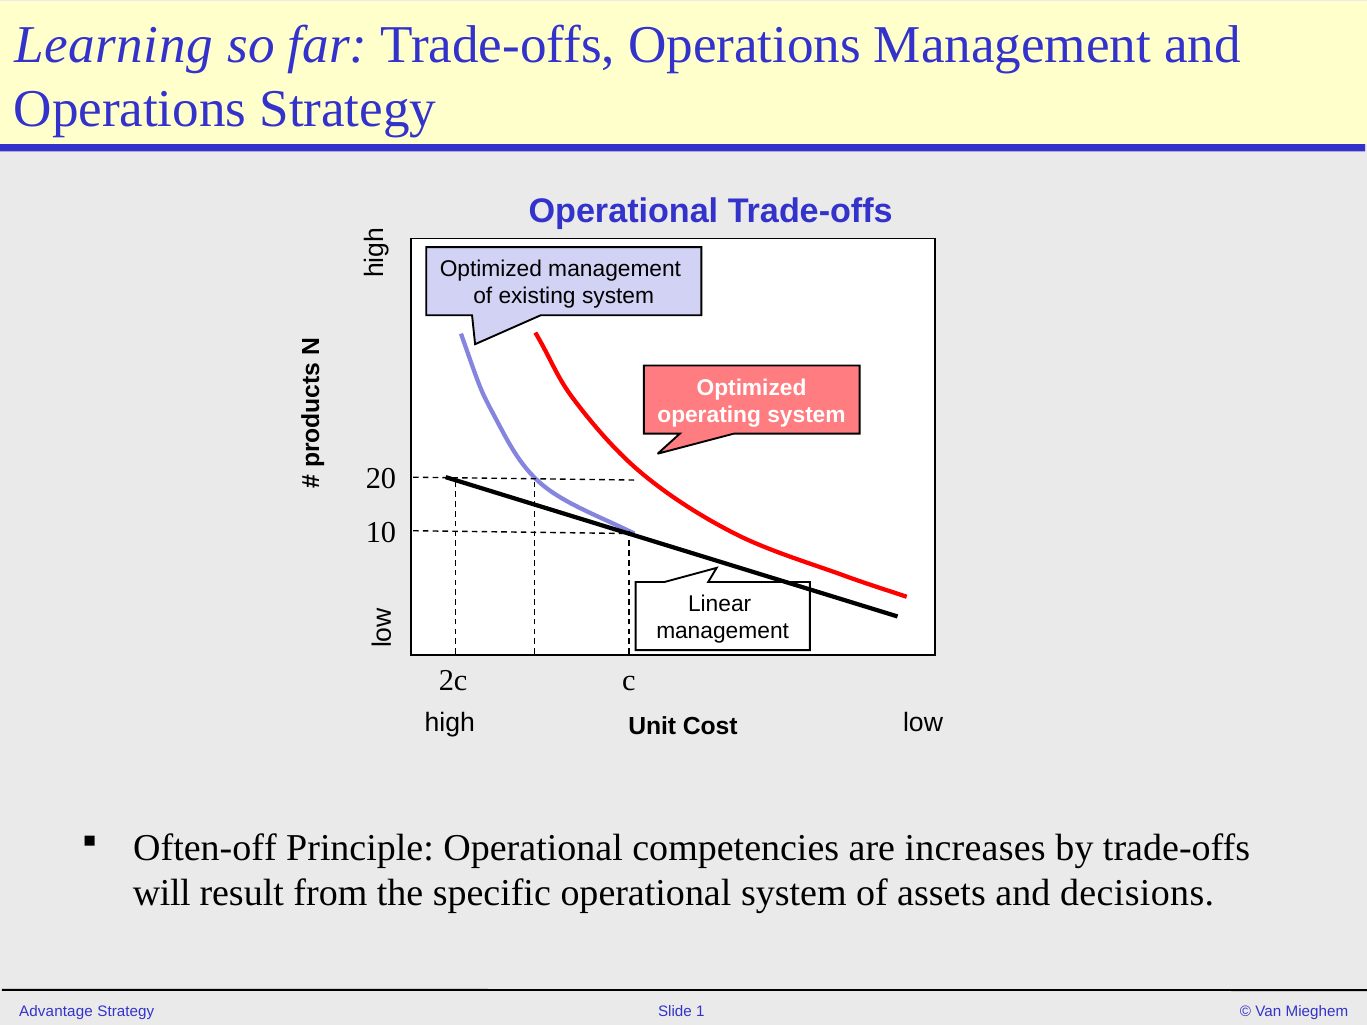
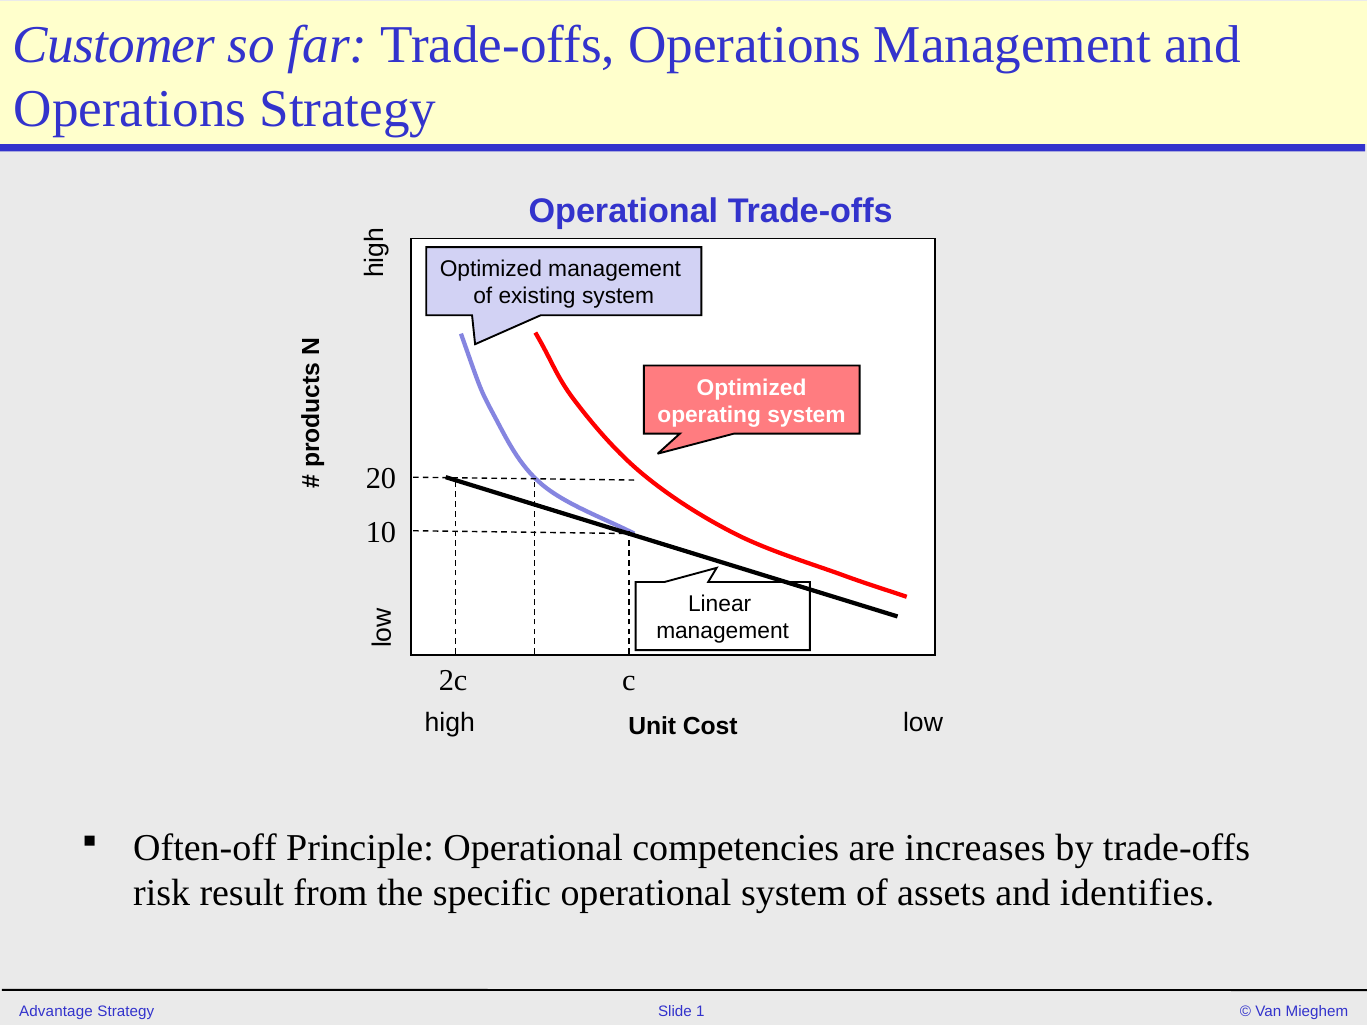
Learning: Learning -> Customer
will: will -> risk
decisions: decisions -> identifies
